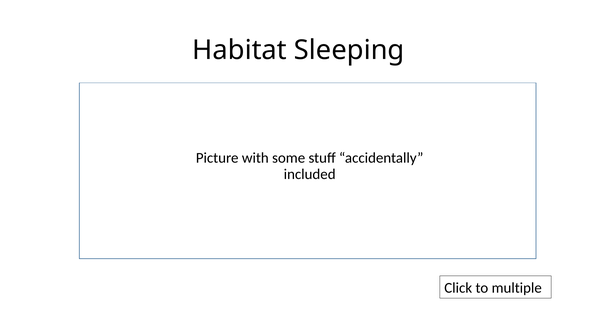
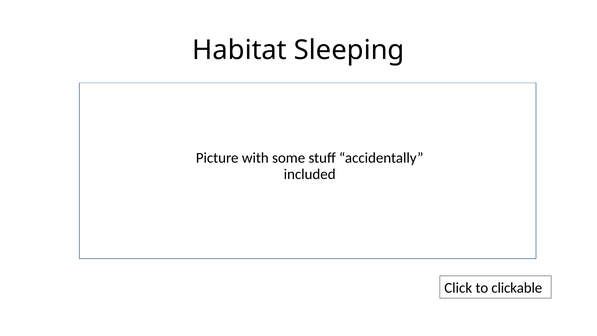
multiple: multiple -> clickable
